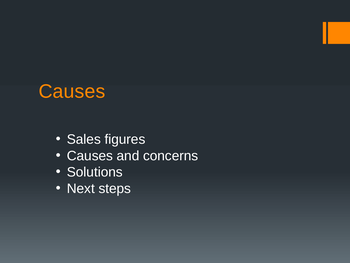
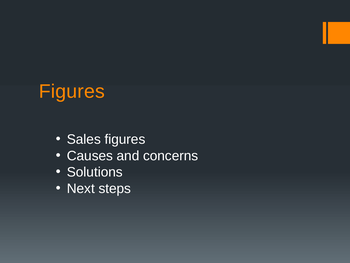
Causes at (72, 91): Causes -> Figures
